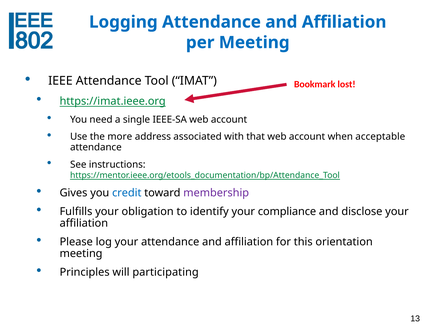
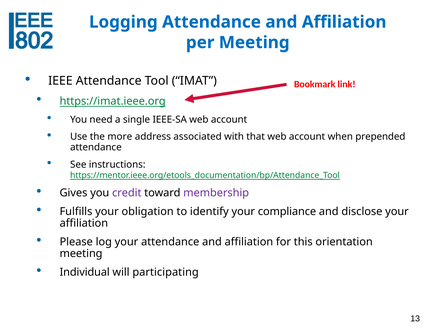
lost: lost -> link
acceptable: acceptable -> prepended
credit colour: blue -> purple
Principles: Principles -> Individual
